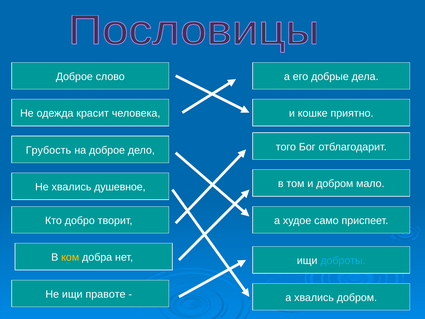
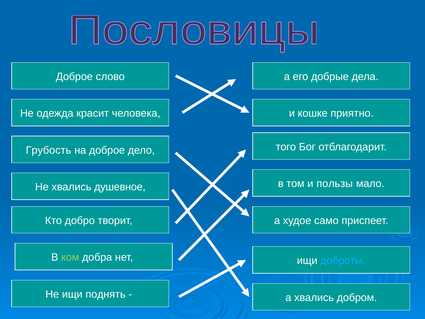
и добром: добром -> пользы
ком colour: yellow -> light green
правоте: правоте -> поднять
